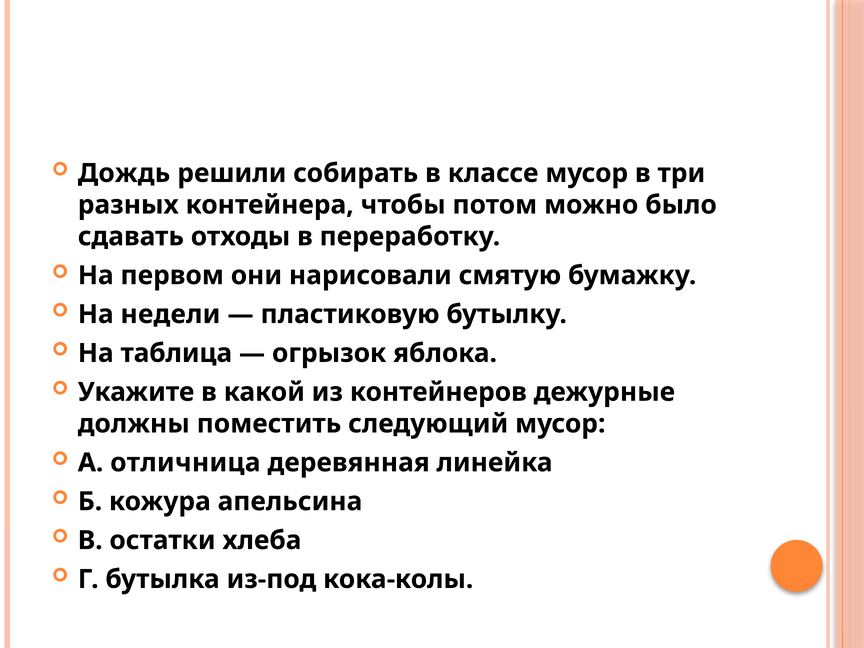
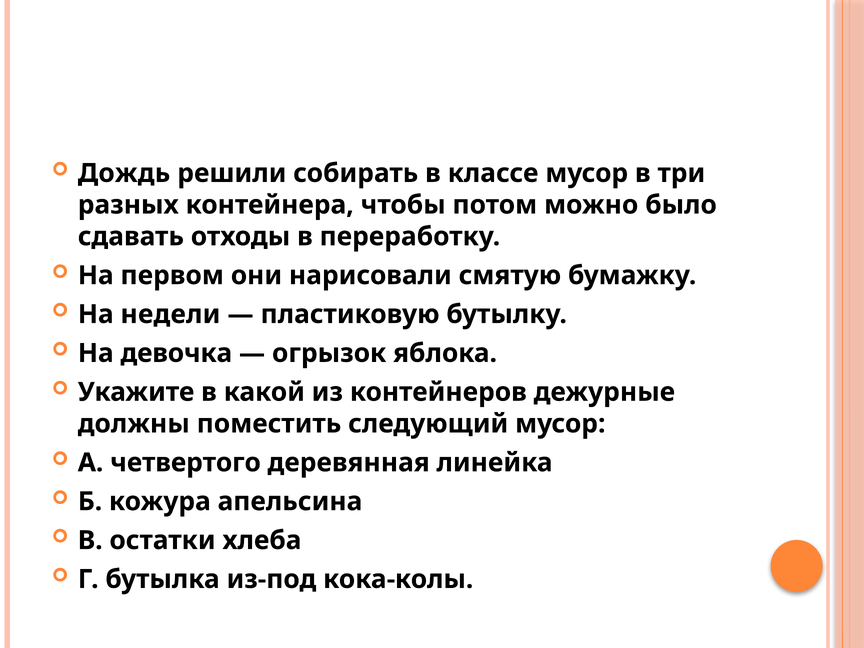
таблица: таблица -> девочка
отличница: отличница -> четвертого
